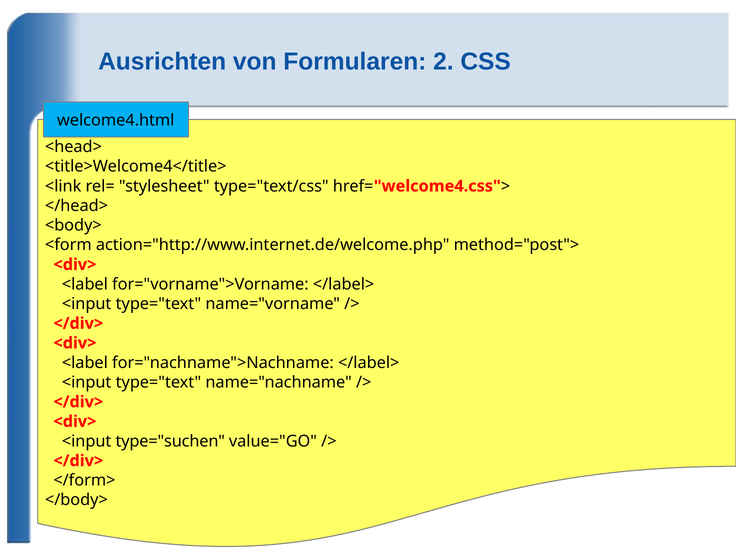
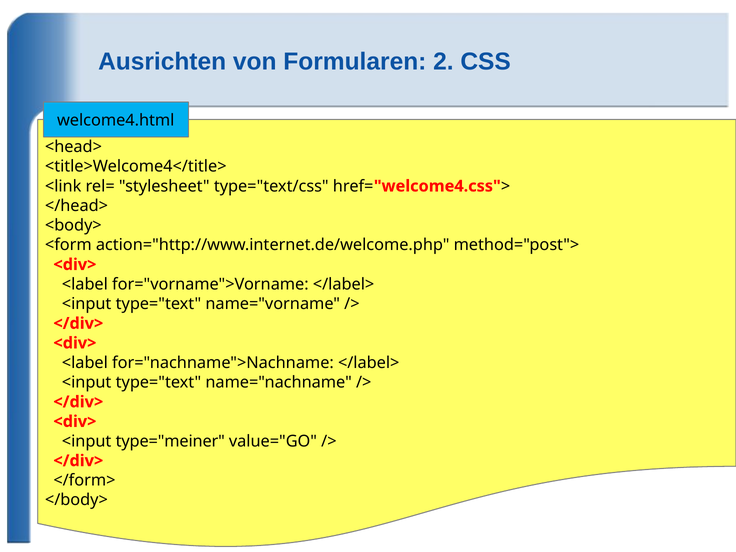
type="suchen: type="suchen -> type="meiner
